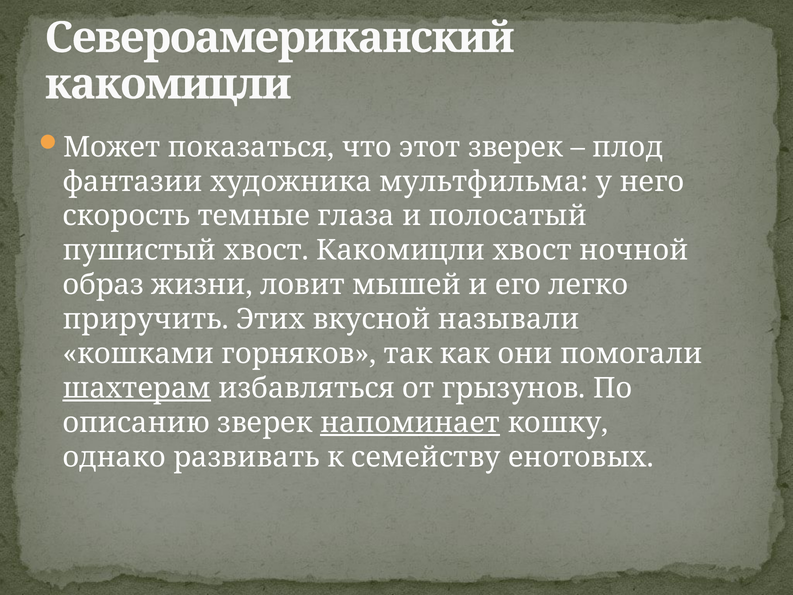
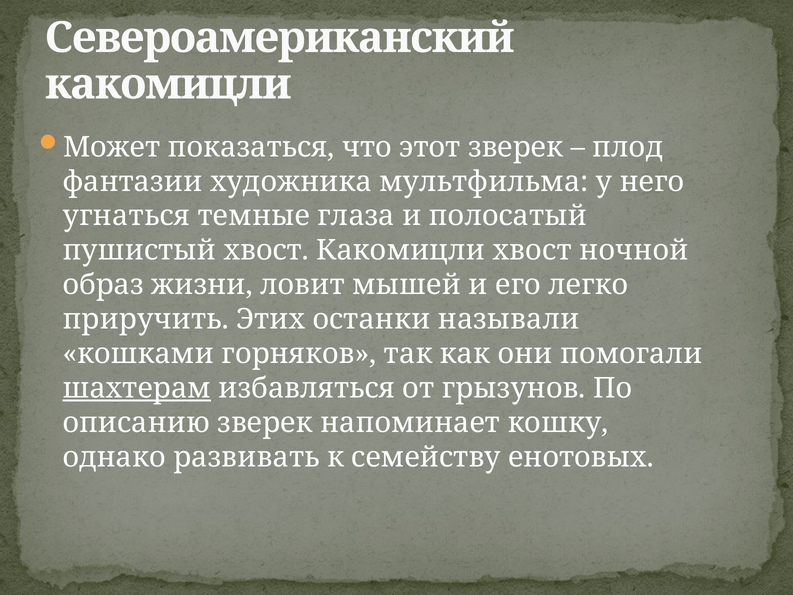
скорость: скорость -> угнаться
вкусной: вкусной -> останки
напоминает underline: present -> none
